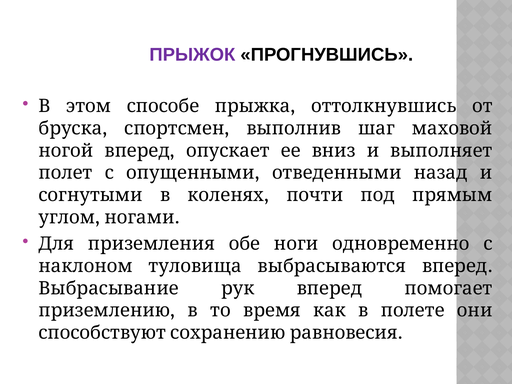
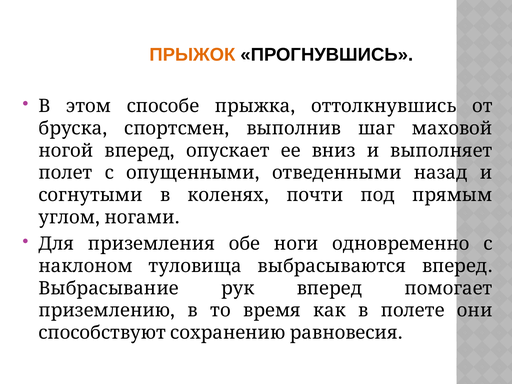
ПРЫЖОК colour: purple -> orange
